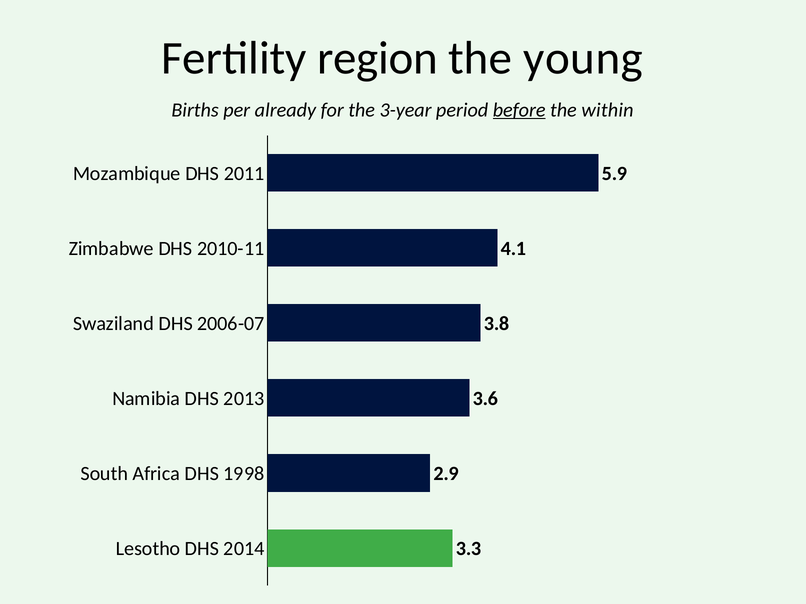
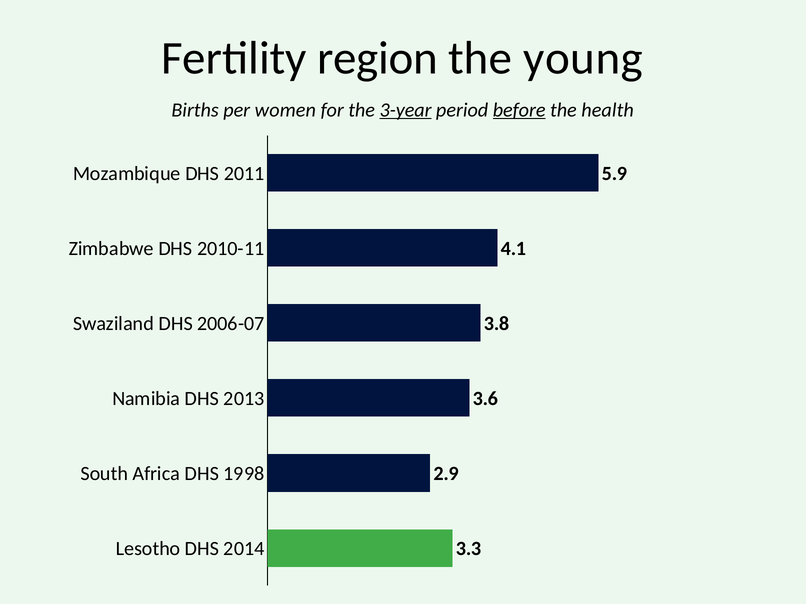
already: already -> women
3-year underline: none -> present
within: within -> health
